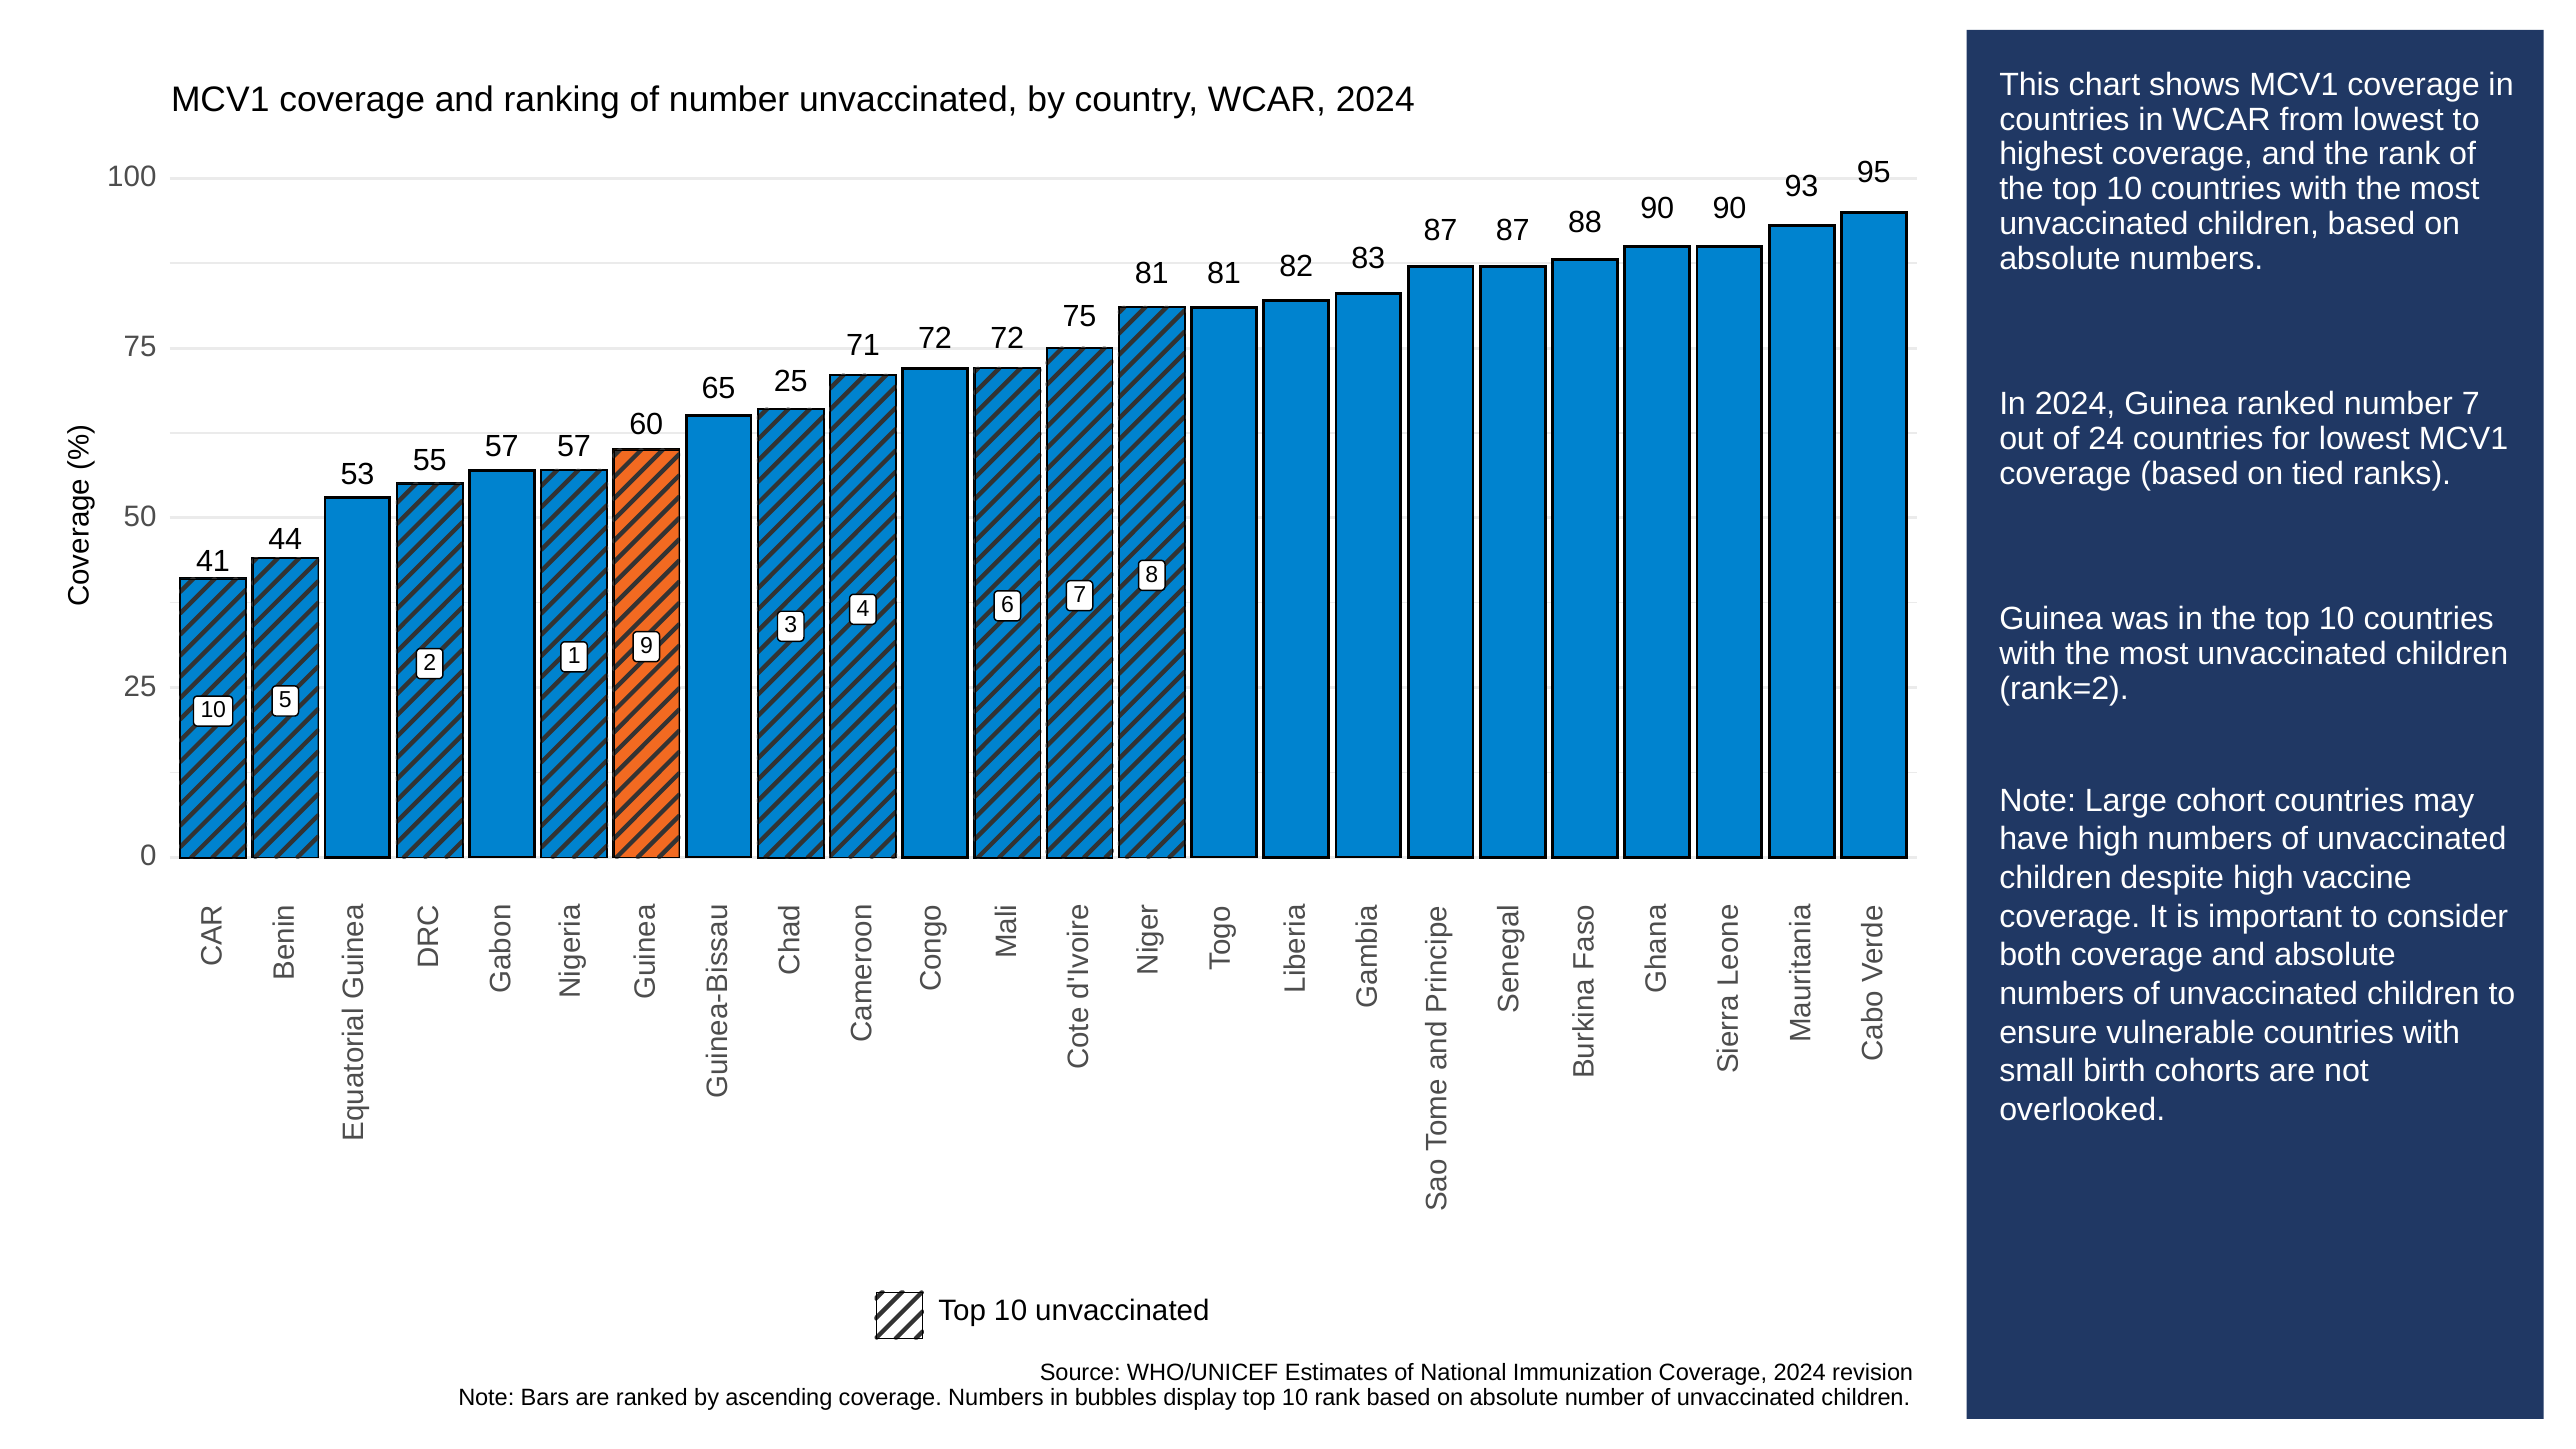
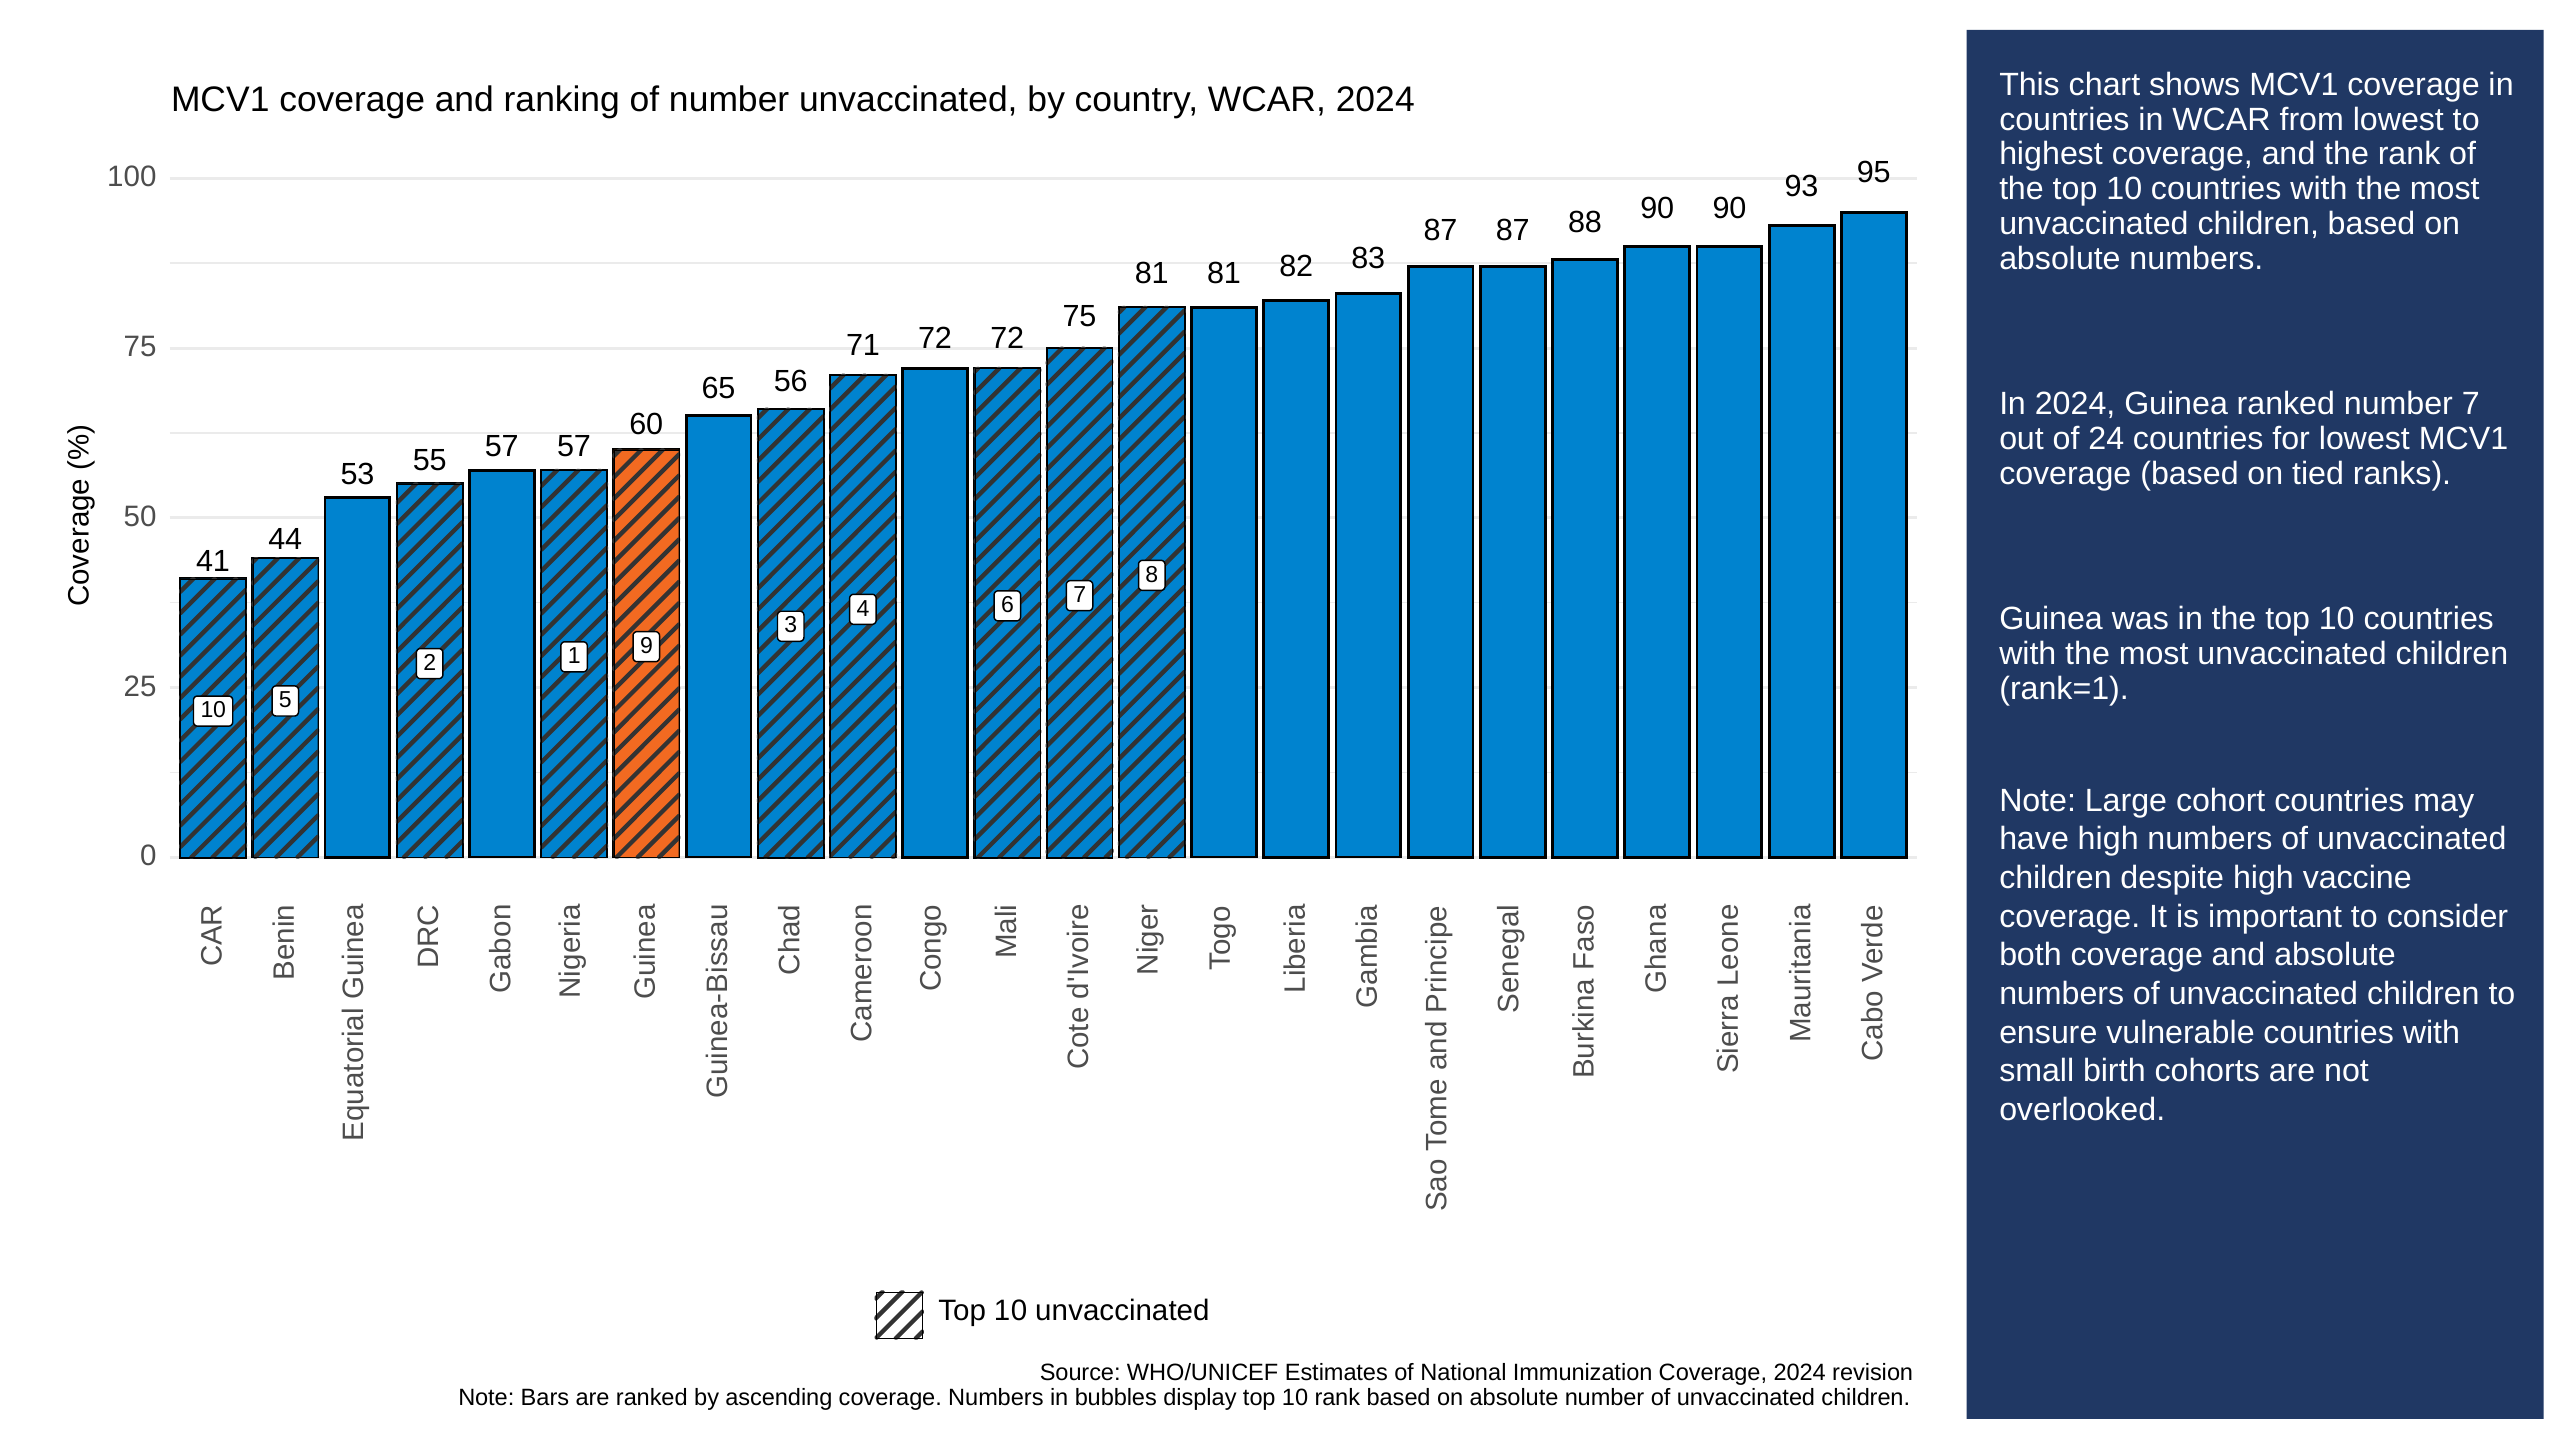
65 25: 25 -> 56
rank=2: rank=2 -> rank=1
